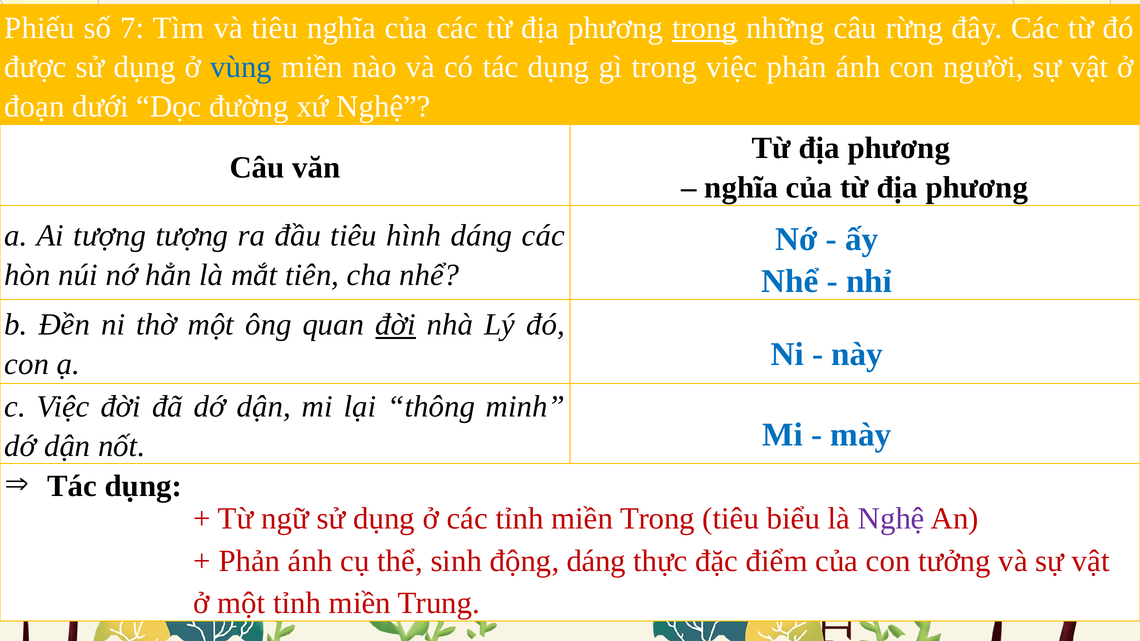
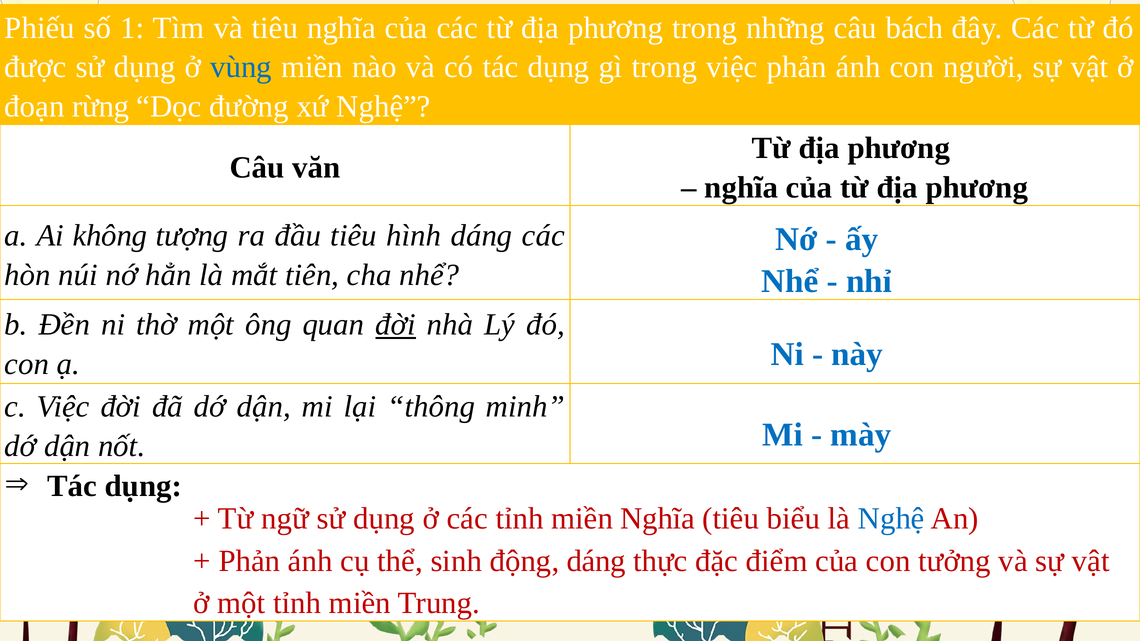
7: 7 -> 1
trong at (705, 28) underline: present -> none
rừng: rừng -> bách
dưới: dưới -> rừng
Ai tượng: tượng -> không
miền Trong: Trong -> Nghĩa
Nghệ at (891, 519) colour: purple -> blue
